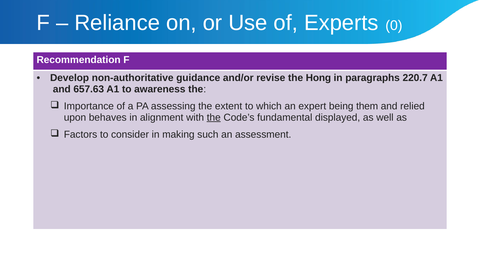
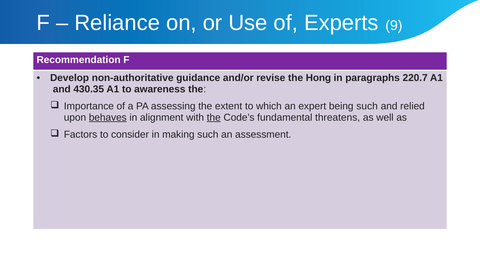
0: 0 -> 9
657.63: 657.63 -> 430.35
being them: them -> such
behaves underline: none -> present
displayed: displayed -> threatens
